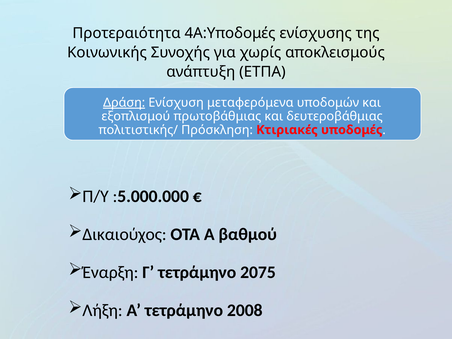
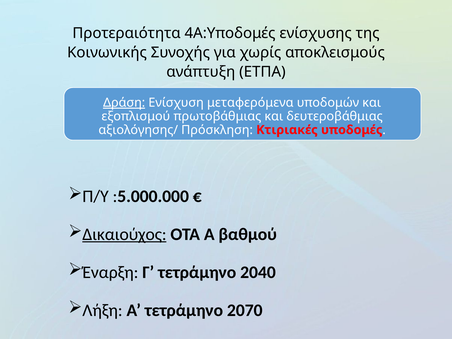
πολιτιστικής/: πολιτιστικής/ -> αξιολόγησης/
Δικαιούχος underline: none -> present
2075: 2075 -> 2040
2008: 2008 -> 2070
